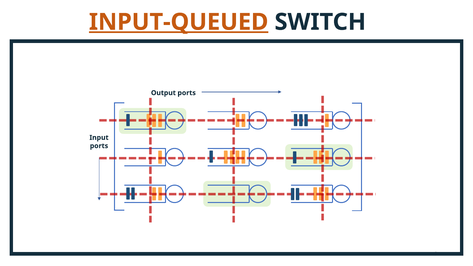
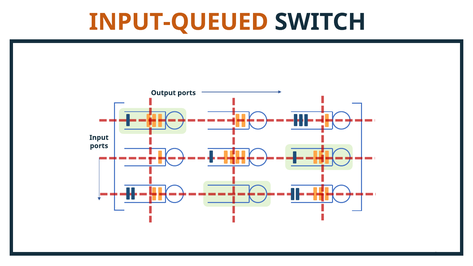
INPUT-QUEUED underline: present -> none
